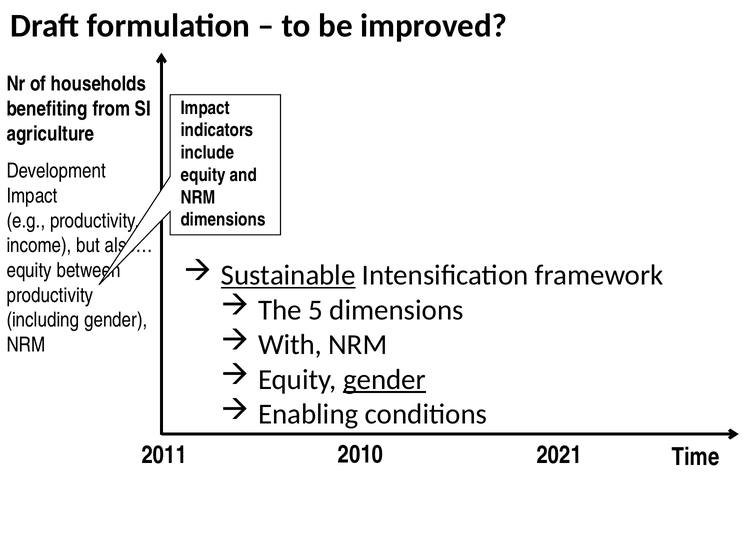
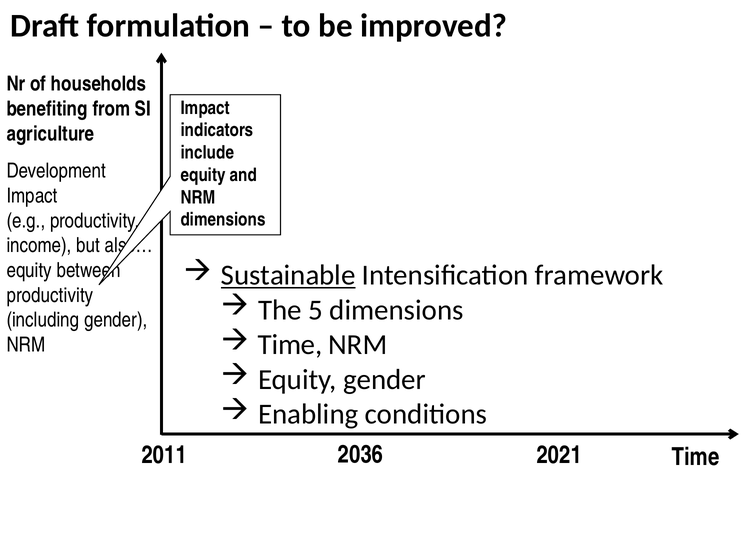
With at (290, 345): With -> Time
gender at (385, 379) underline: present -> none
2010: 2010 -> 2036
